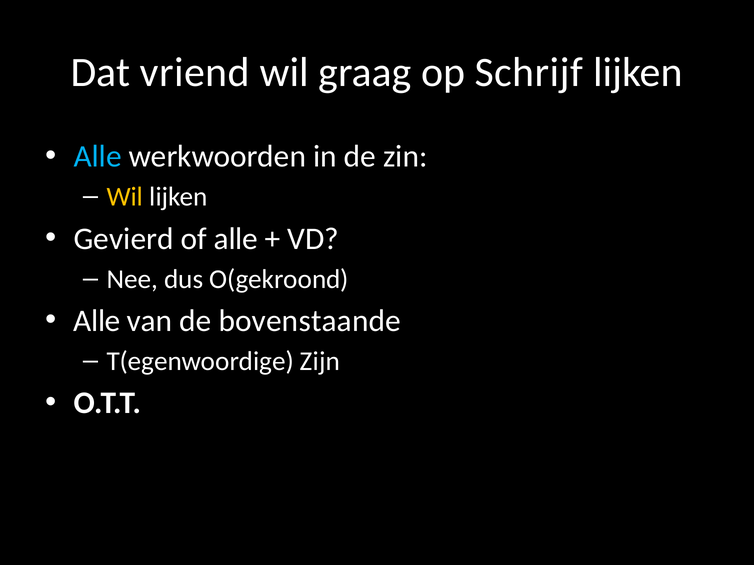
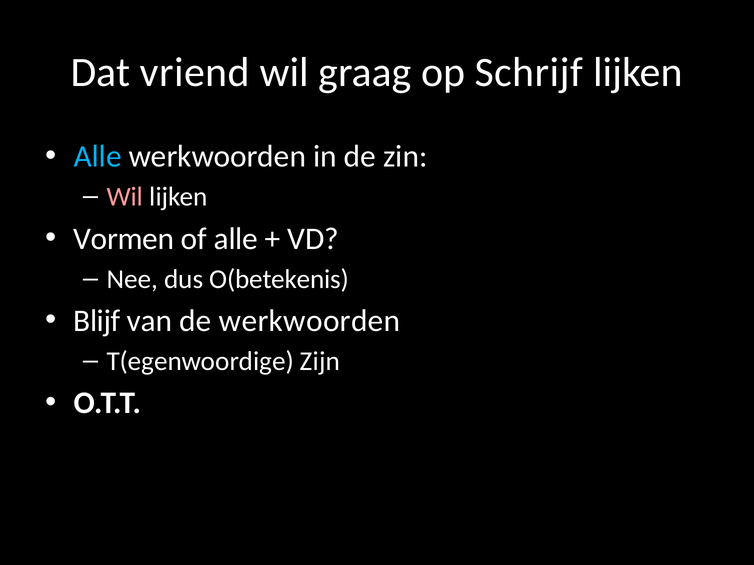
Wil at (125, 197) colour: yellow -> pink
Gevierd: Gevierd -> Vormen
O(gekroond: O(gekroond -> O(betekenis
Alle at (97, 321): Alle -> Blijf
de bovenstaande: bovenstaande -> werkwoorden
